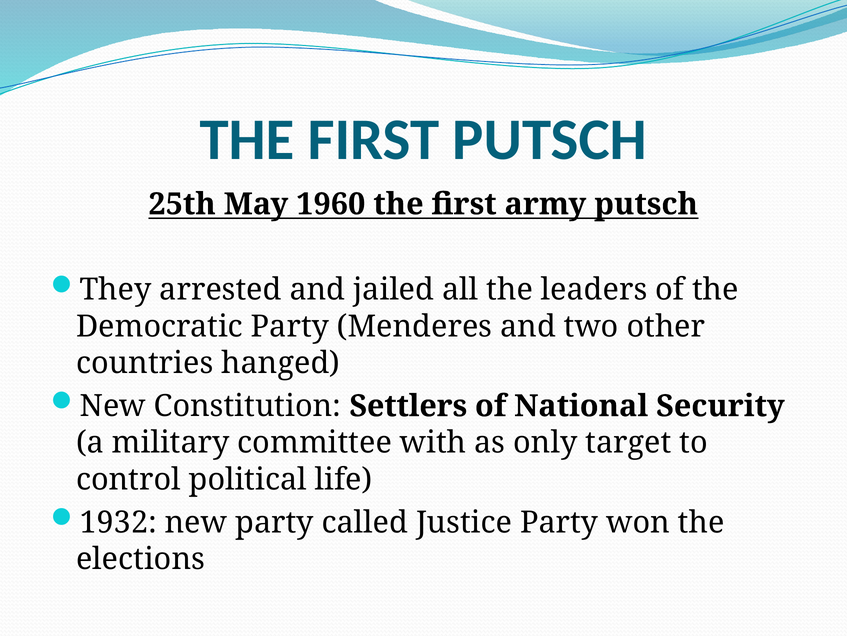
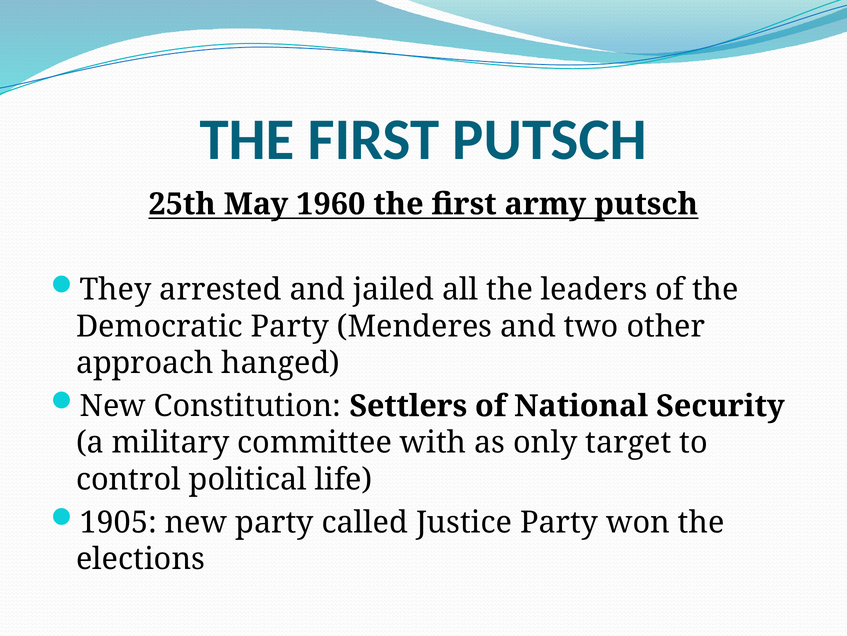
countries: countries -> approach
1932: 1932 -> 1905
